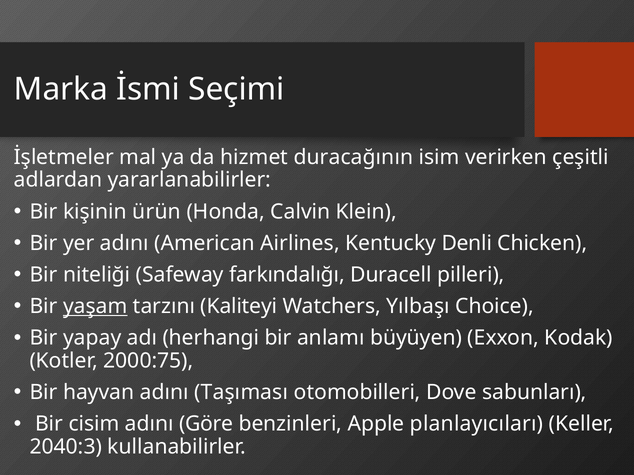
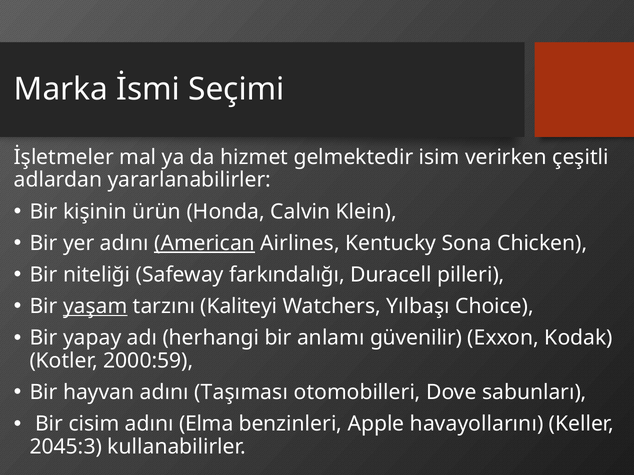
duracağının: duracağının -> gelmektedir
American underline: none -> present
Denli: Denli -> Sona
büyüyen: büyüyen -> güvenilir
2000:75: 2000:75 -> 2000:59
Göre: Göre -> Elma
planlayıcıları: planlayıcıları -> havayollarını
2040:3: 2040:3 -> 2045:3
